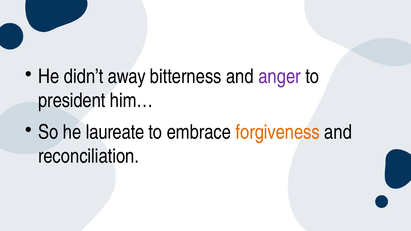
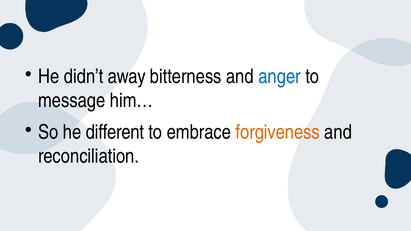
anger colour: purple -> blue
president: president -> message
laureate: laureate -> different
